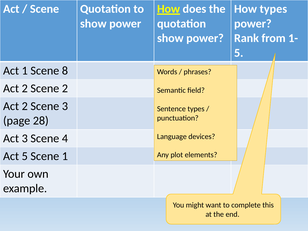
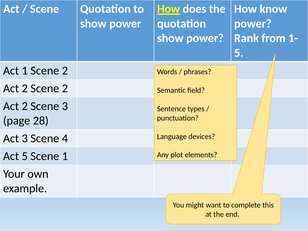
How types: types -> know
1 Scene 8: 8 -> 2
